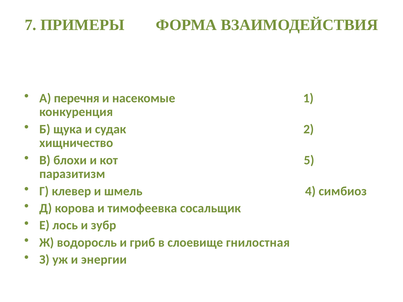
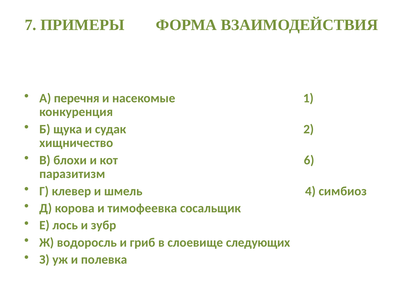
5: 5 -> 6
гнилостная: гнилостная -> следующих
энергии: энергии -> полевка
